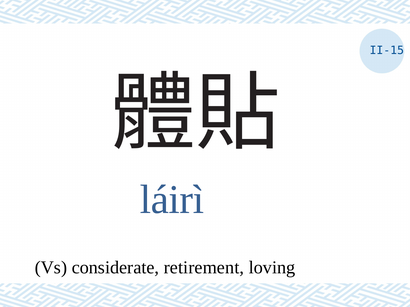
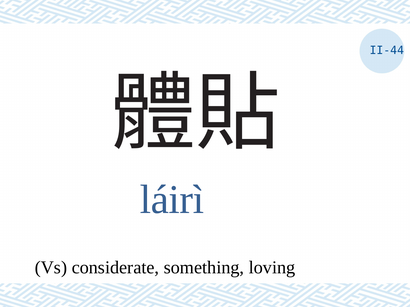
II-15: II-15 -> II-44
retirement: retirement -> something
